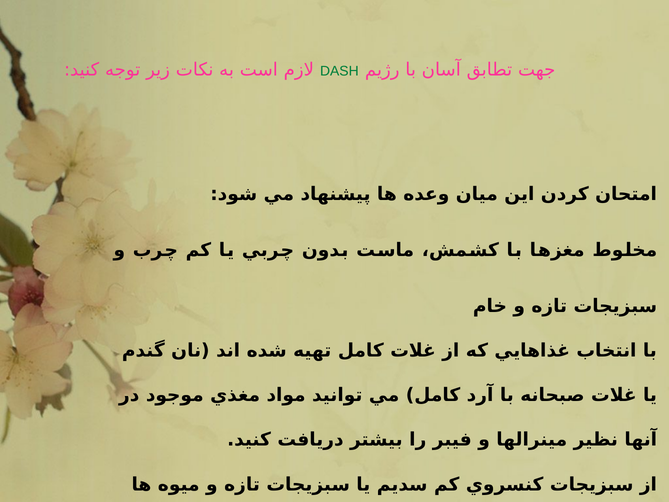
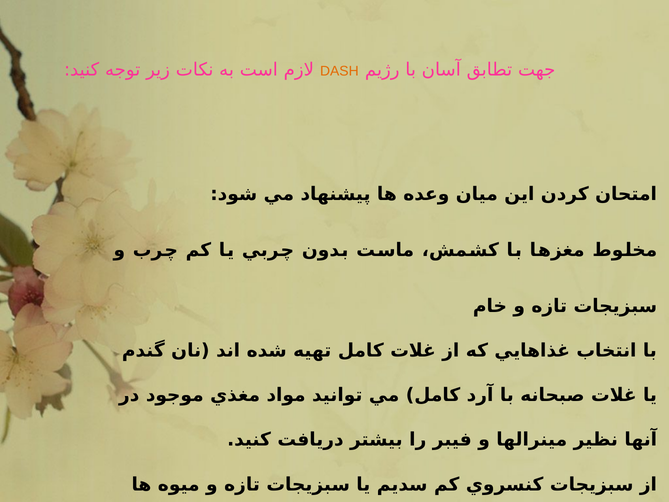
DASH colour: green -> orange
